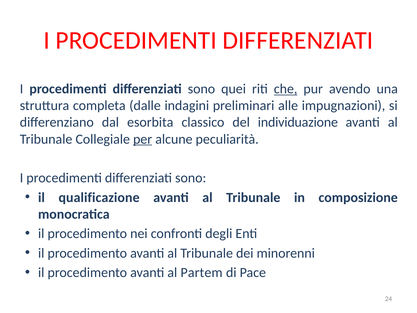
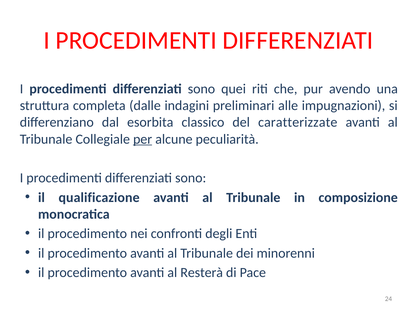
che underline: present -> none
individuazione: individuazione -> caratterizzate
Partem: Partem -> Resterà
